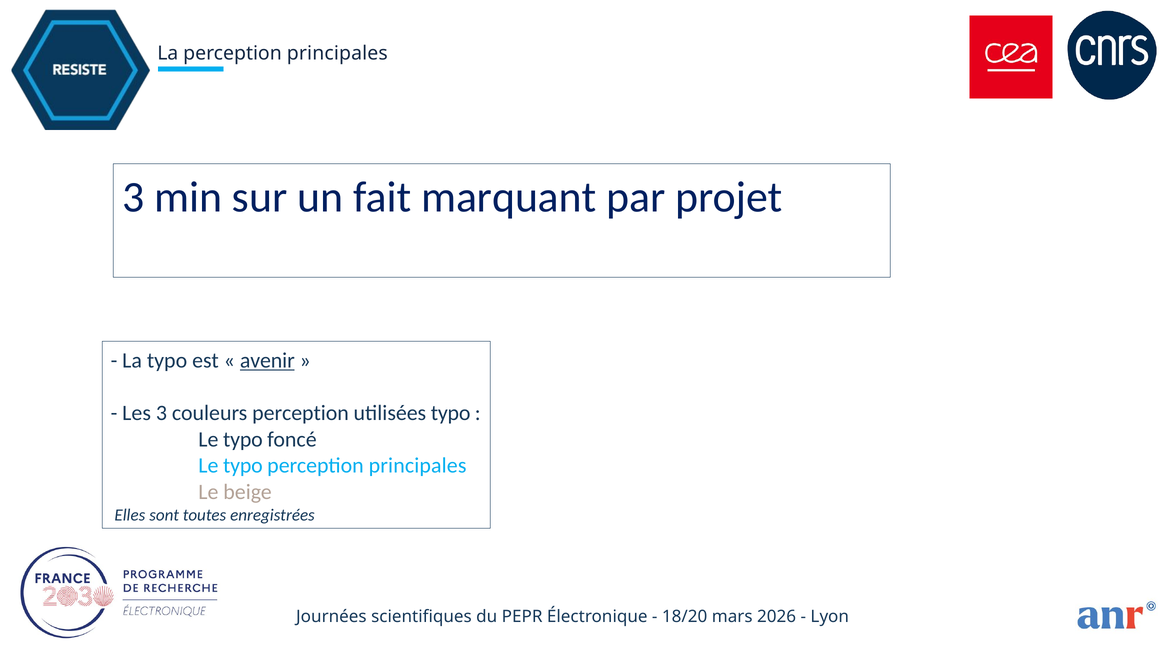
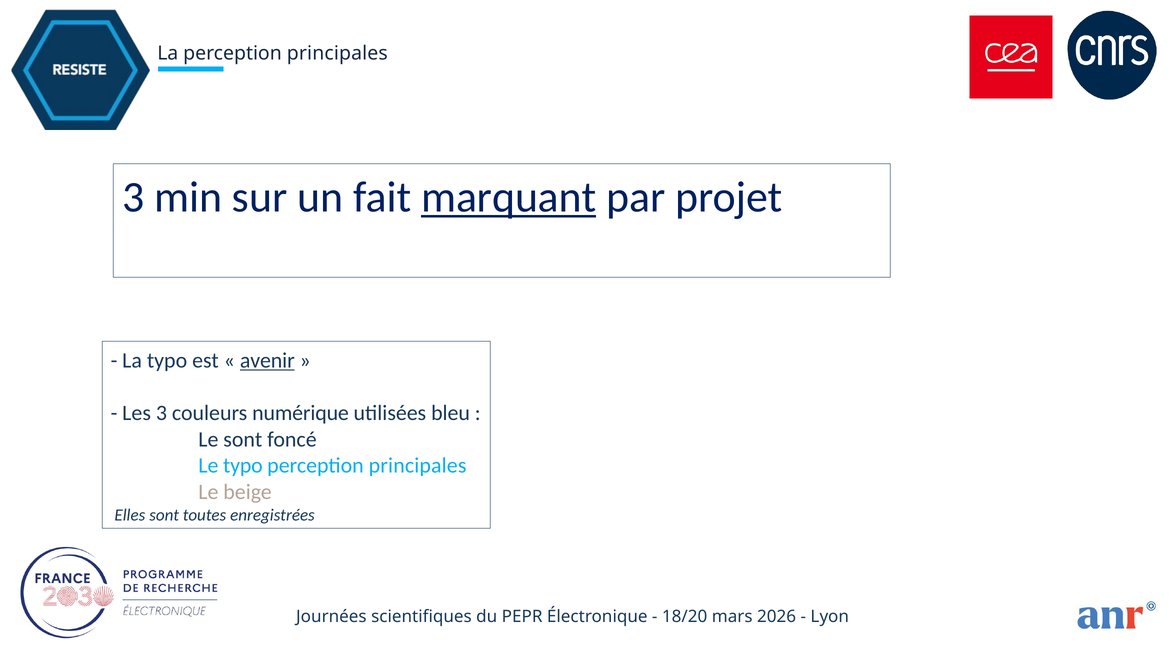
marquant underline: none -> present
couleurs perception: perception -> numérique
utilisées typo: typo -> bleu
typo at (243, 439): typo -> sont
